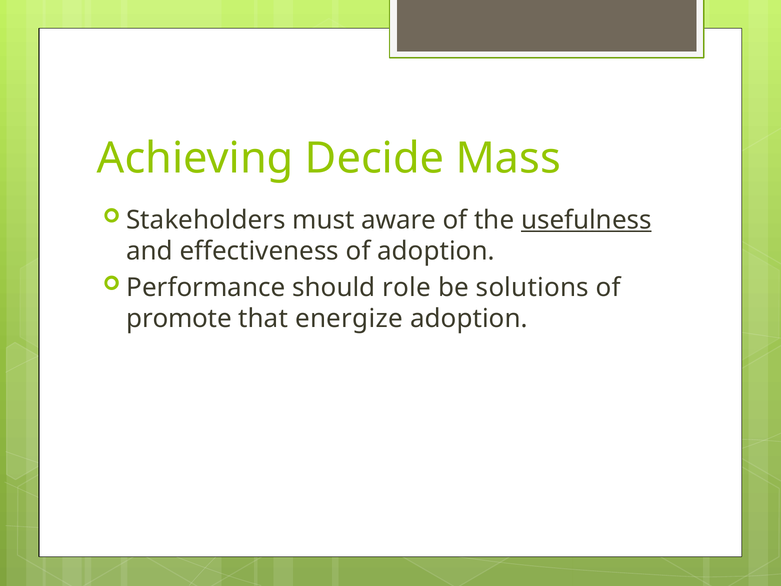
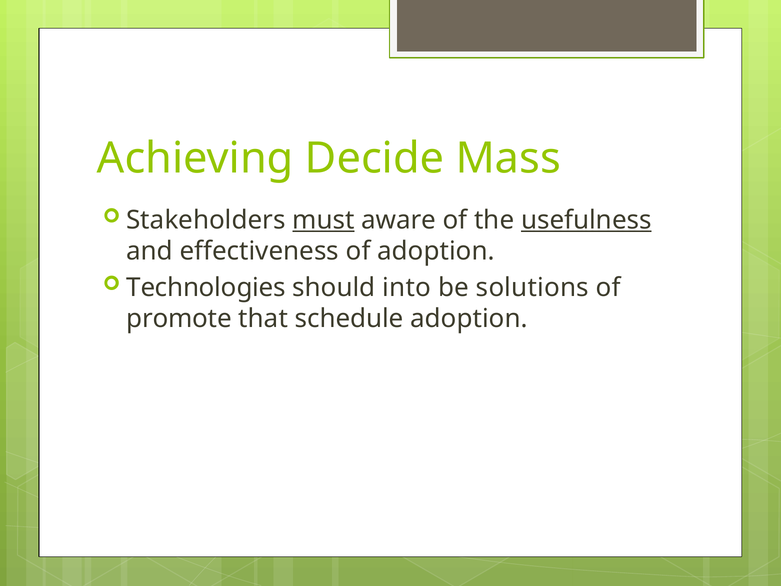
must underline: none -> present
Performance: Performance -> Technologies
role: role -> into
energize: energize -> schedule
